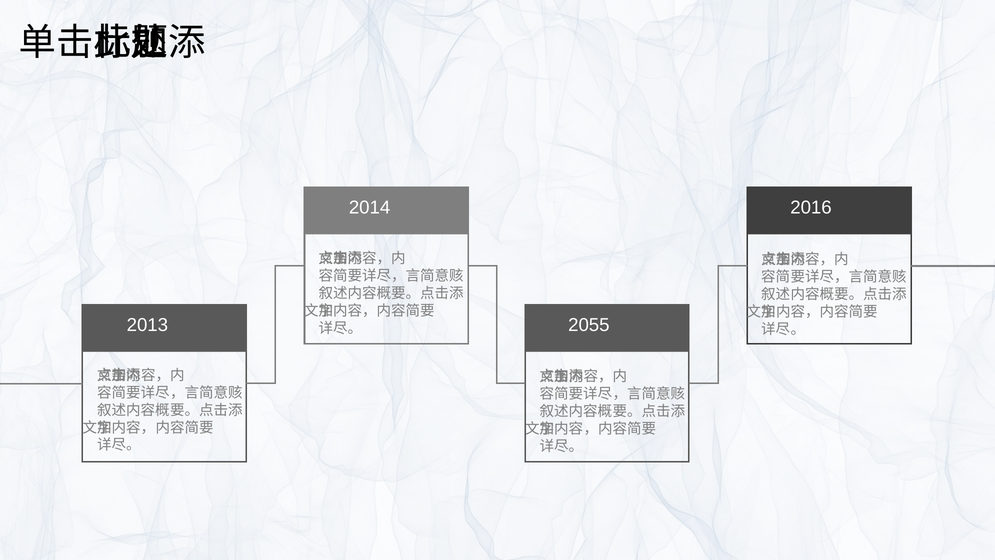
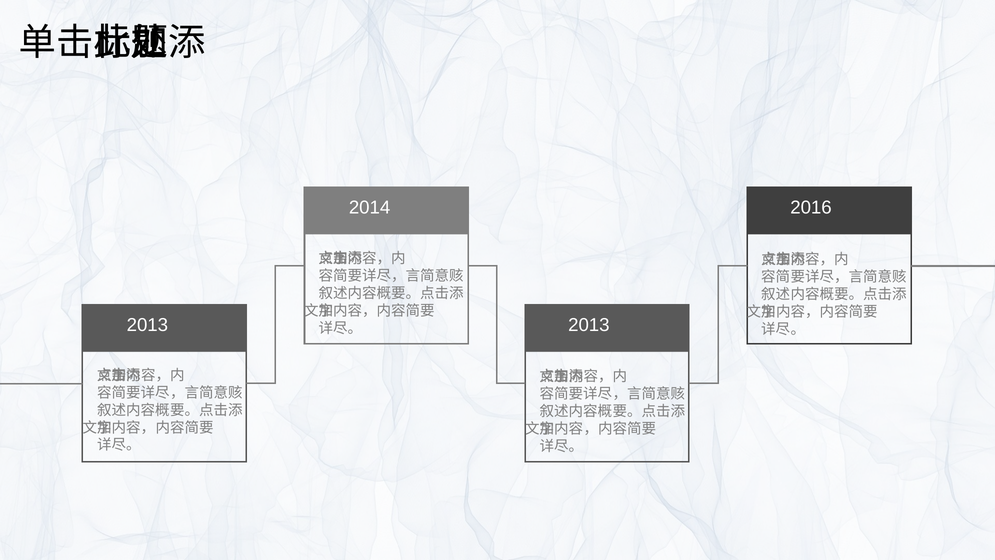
2055 at (589, 325): 2055 -> 2013
